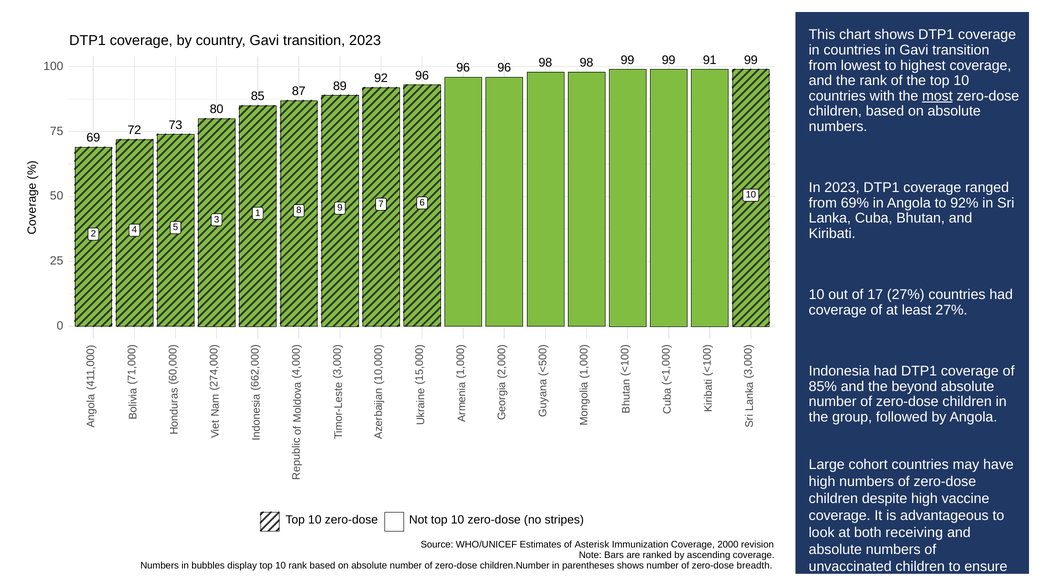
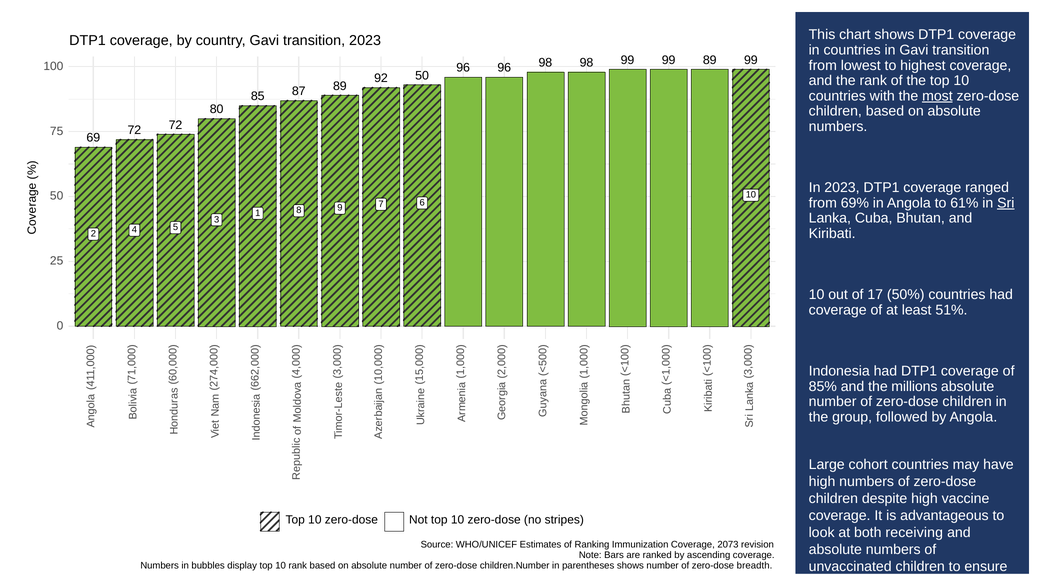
99 91: 91 -> 89
92 96: 96 -> 50
72 73: 73 -> 72
92%: 92% -> 61%
Sri underline: none -> present
17 27%: 27% -> 50%
least 27%: 27% -> 51%
beyond: beyond -> millions
Asterisk: Asterisk -> Ranking
2000: 2000 -> 2073
